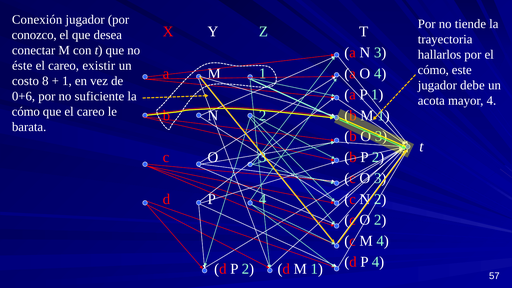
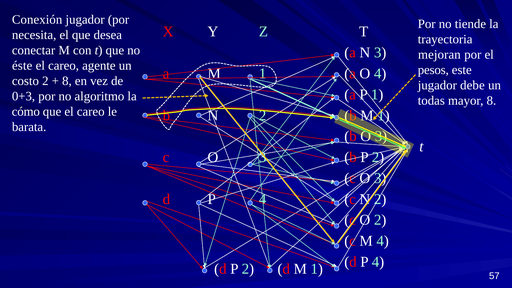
conozco: conozco -> necesita
hallarlos: hallarlos -> mejoran
existir: existir -> agente
cómo at (433, 70): cómo -> pesos
costo 8: 8 -> 2
1 at (67, 81): 1 -> 8
0+6: 0+6 -> 0+3
suficiente: suficiente -> algoritmo
acota: acota -> todas
mayor 4: 4 -> 8
